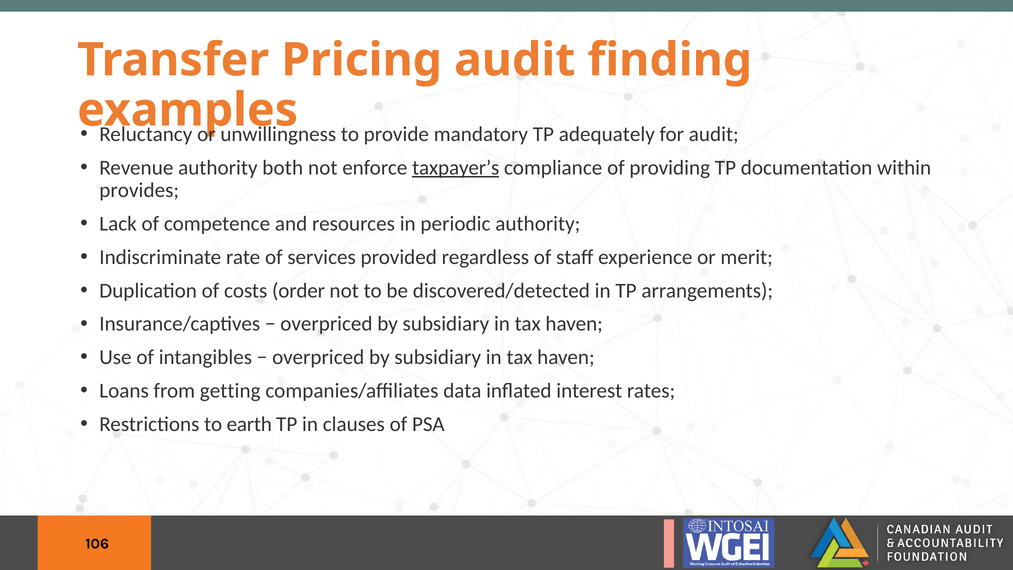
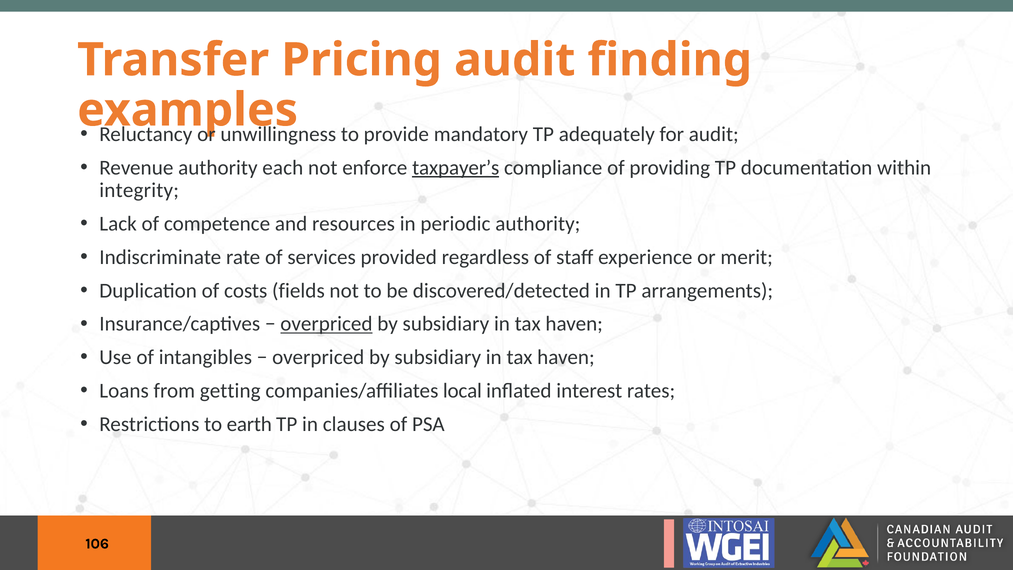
both: both -> each
provides: provides -> integrity
order: order -> fields
overpriced at (326, 324) underline: none -> present
data: data -> local
